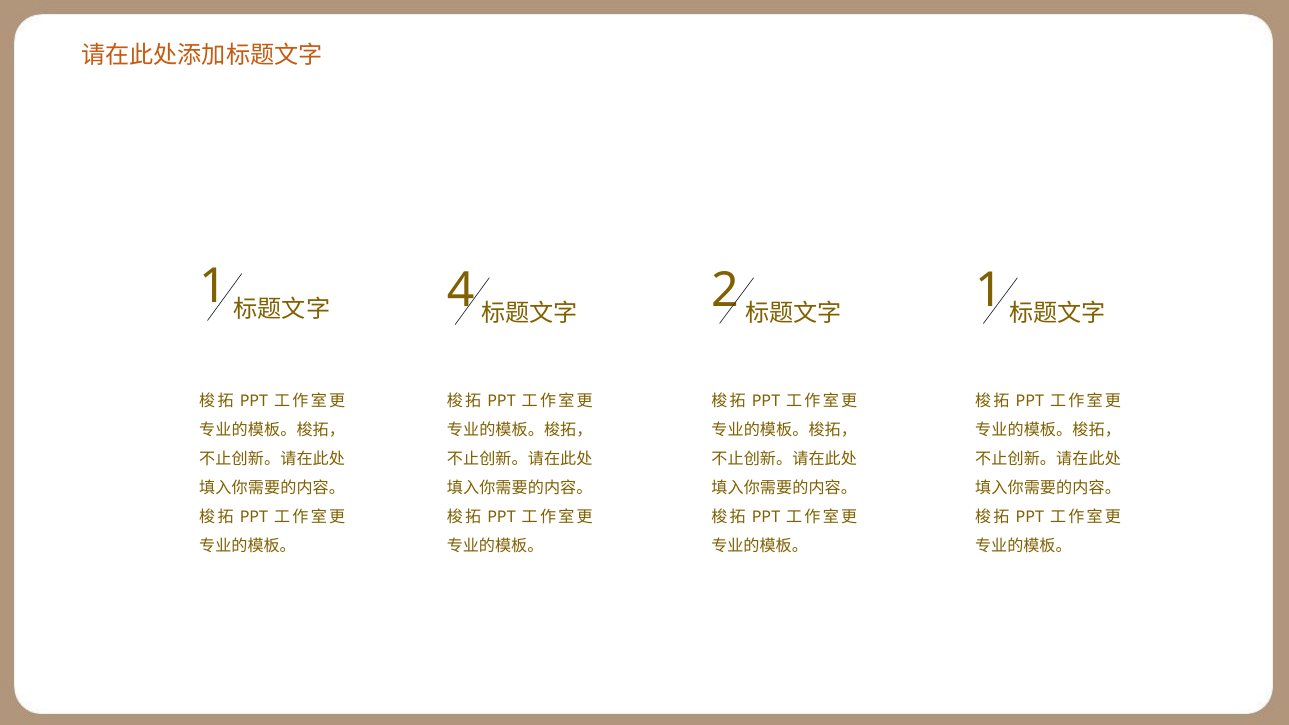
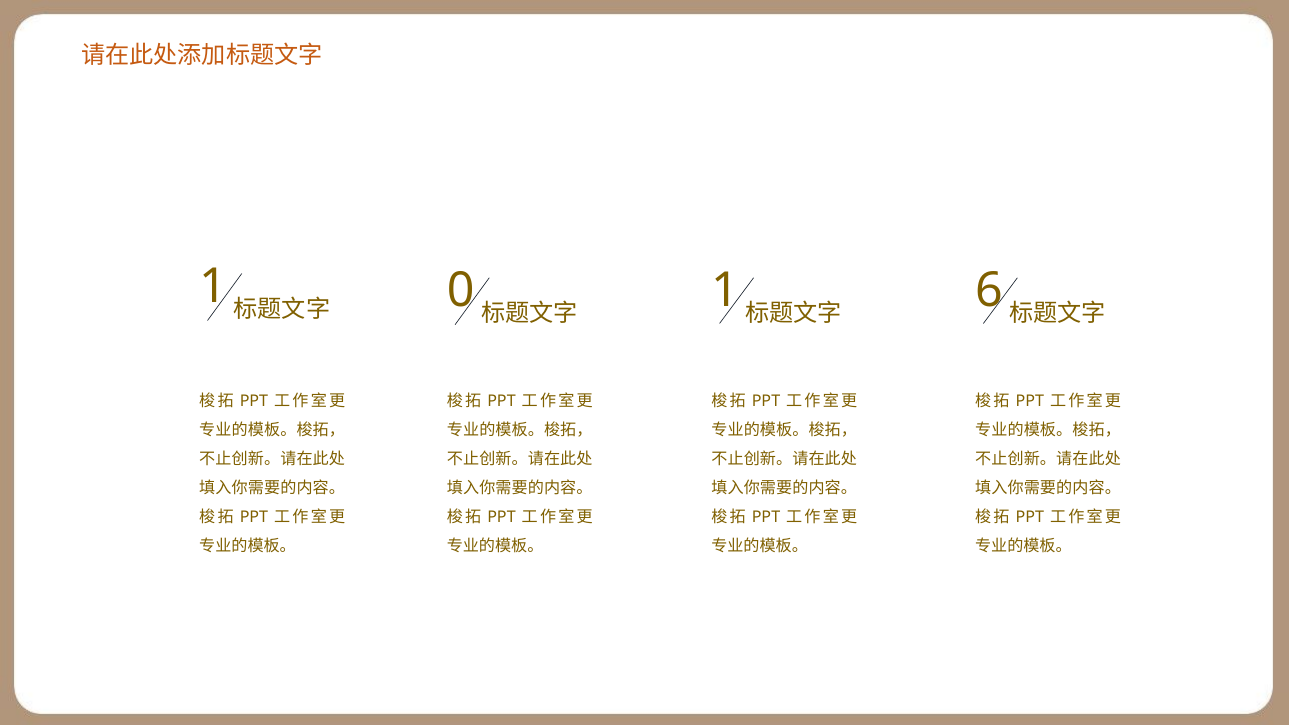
4: 4 -> 0
2 at (725, 291): 2 -> 1
1 at (989, 291): 1 -> 6
